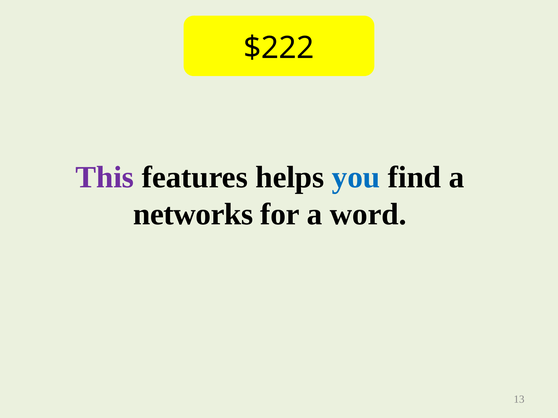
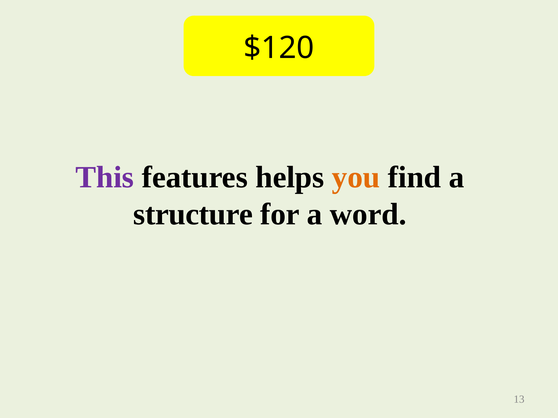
$222: $222 -> $120
you colour: blue -> orange
networks: networks -> structure
